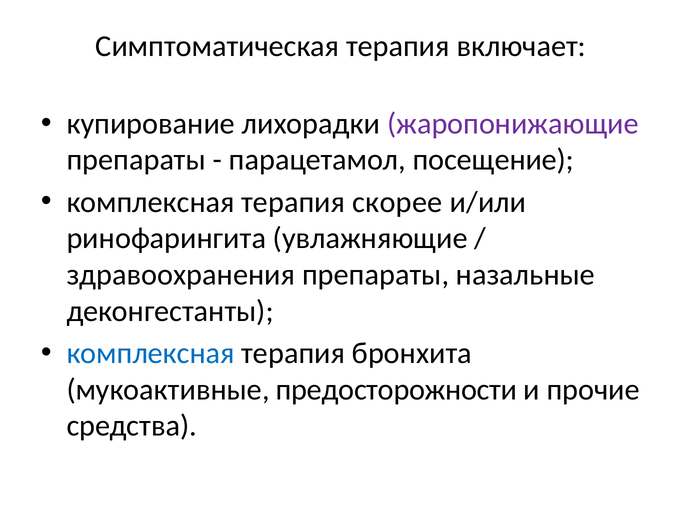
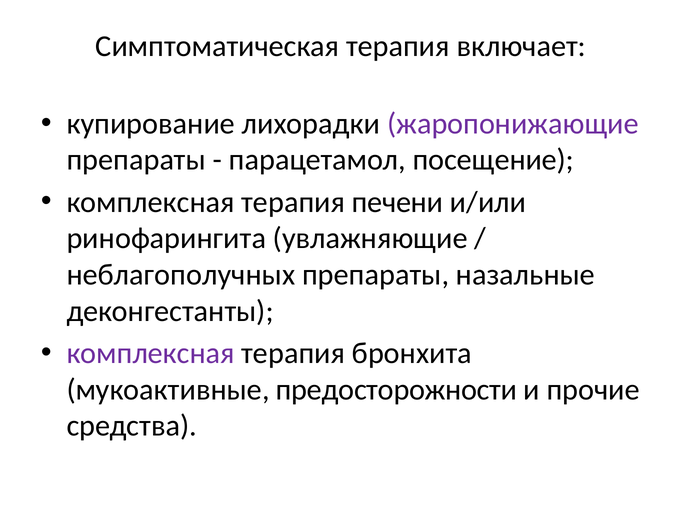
скорее: скорее -> печени
здравоохранения: здравоохранения -> неблагополучных
комплексная at (151, 354) colour: blue -> purple
